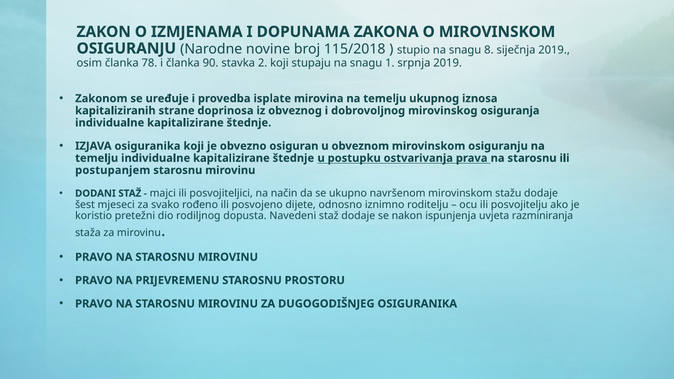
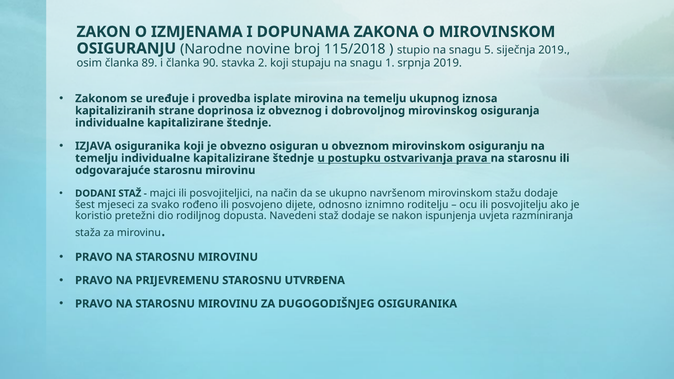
8: 8 -> 5
78: 78 -> 89
postupanjem: postupanjem -> odgovarajuće
PROSTORU: PROSTORU -> UTVRĐENA
